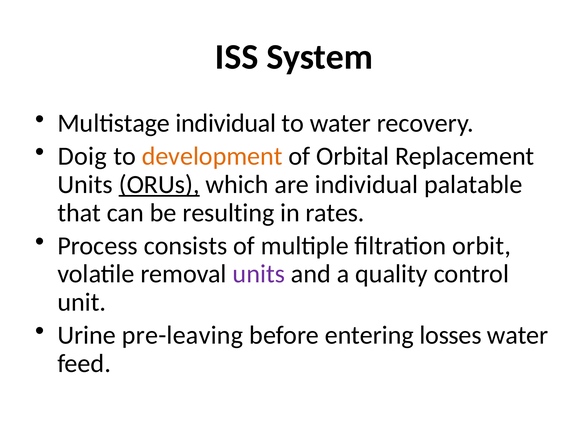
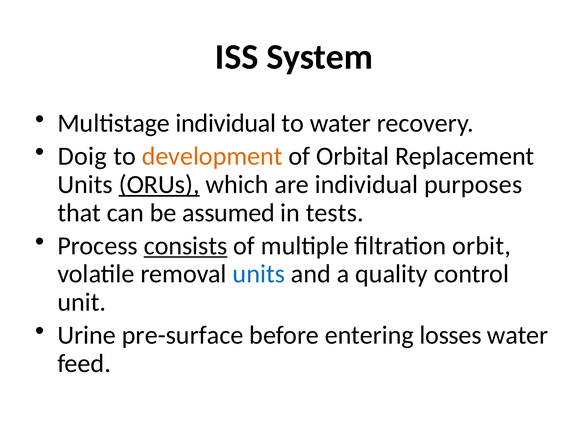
palatable: palatable -> purposes
resulting: resulting -> assumed
rates: rates -> tests
consists underline: none -> present
units at (259, 274) colour: purple -> blue
pre-leaving: pre-leaving -> pre-surface
